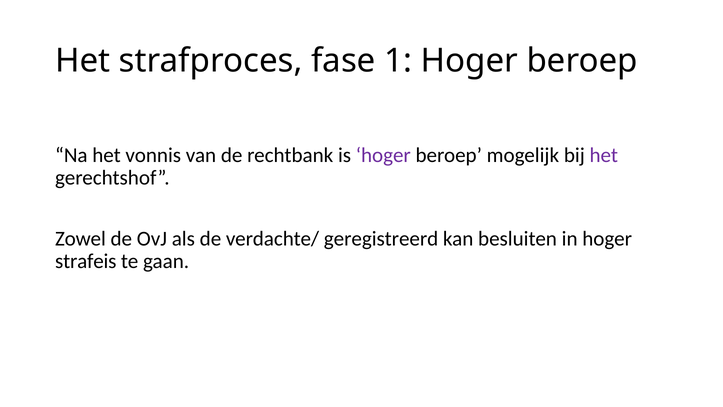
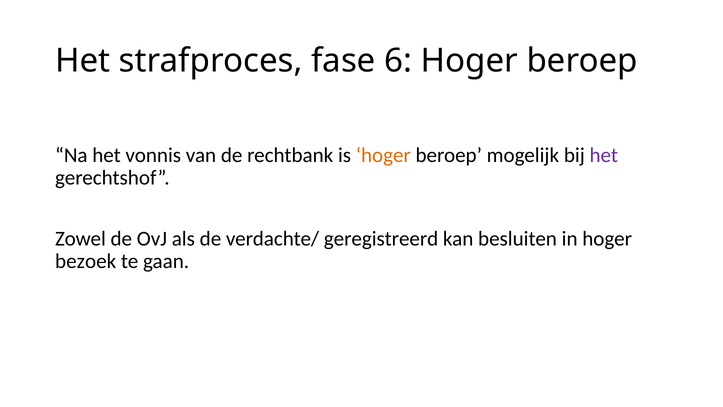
1: 1 -> 6
hoger at (383, 155) colour: purple -> orange
strafeis: strafeis -> bezoek
